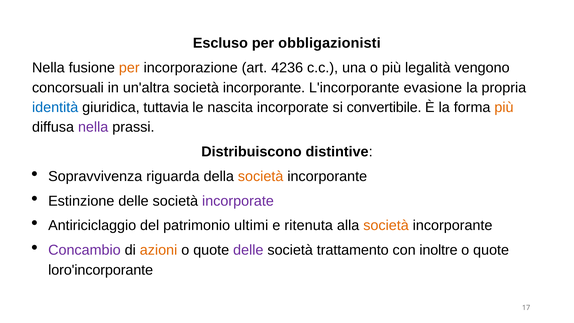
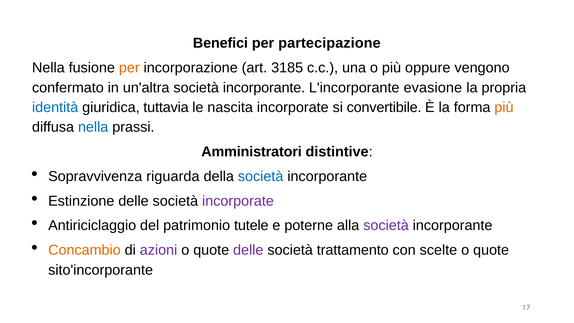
Escluso: Escluso -> Benefici
obbligazionisti: obbligazionisti -> partecipazione
4236: 4236 -> 3185
legalità: legalità -> oppure
concorsuali: concorsuali -> confermato
nella at (93, 127) colour: purple -> blue
Distribuiscono: Distribuiscono -> Amministratori
società at (261, 176) colour: orange -> blue
ultimi: ultimi -> tutele
ritenuta: ritenuta -> poterne
società at (386, 225) colour: orange -> purple
Concambio colour: purple -> orange
azioni colour: orange -> purple
inoltre: inoltre -> scelte
loro'incorporante: loro'incorporante -> sito'incorporante
